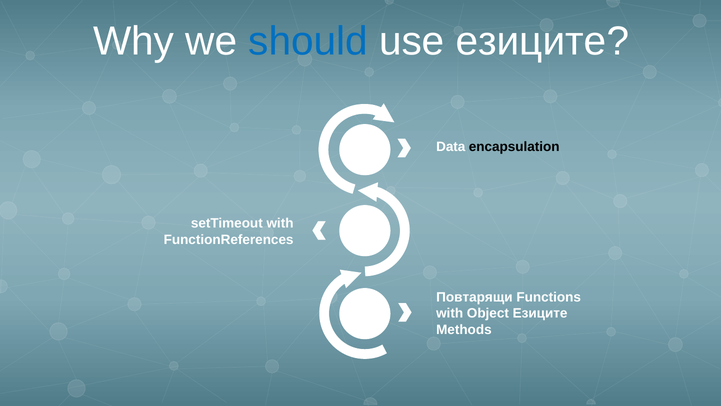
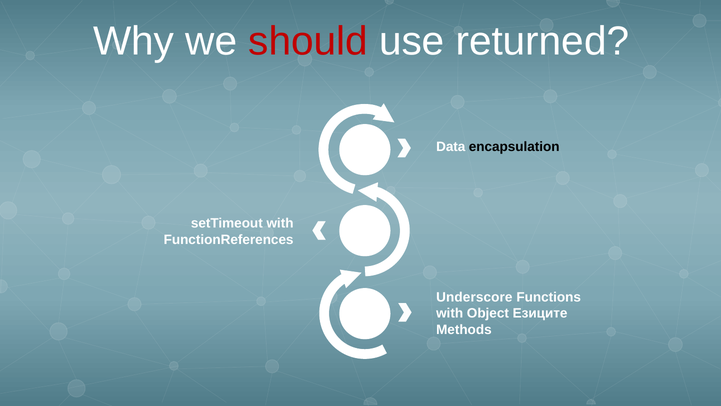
should colour: blue -> red
use езиците: езиците -> returned
Повтарящи: Повтарящи -> Underscore
